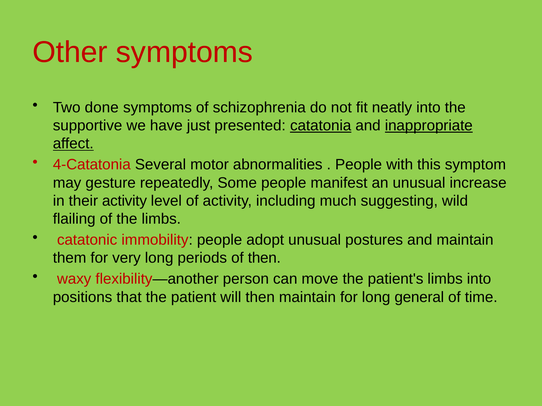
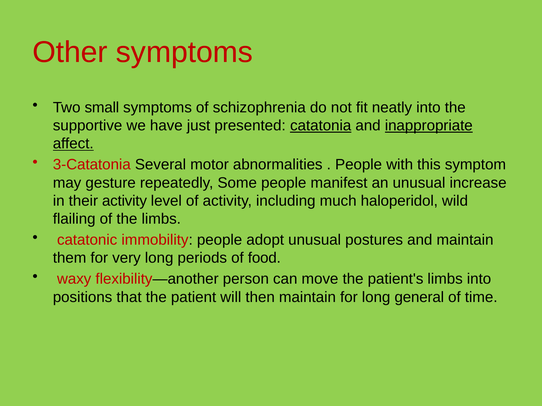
done: done -> small
4-Catatonia: 4-Catatonia -> 3-Catatonia
suggesting: suggesting -> haloperidol
of then: then -> food
